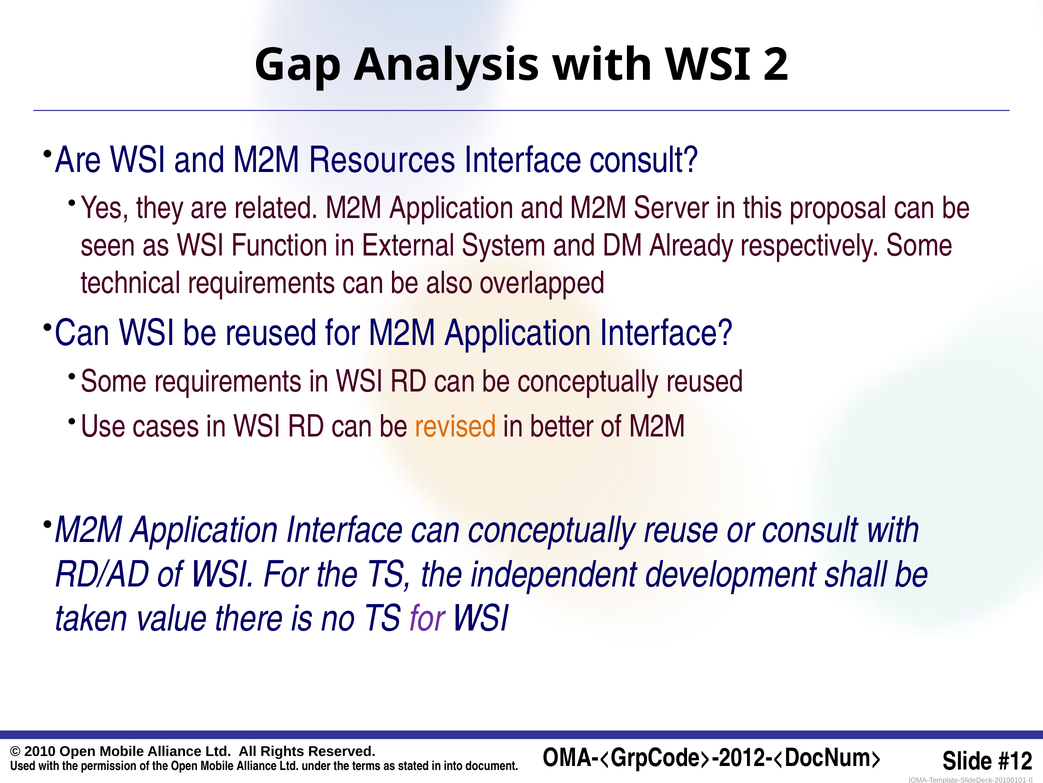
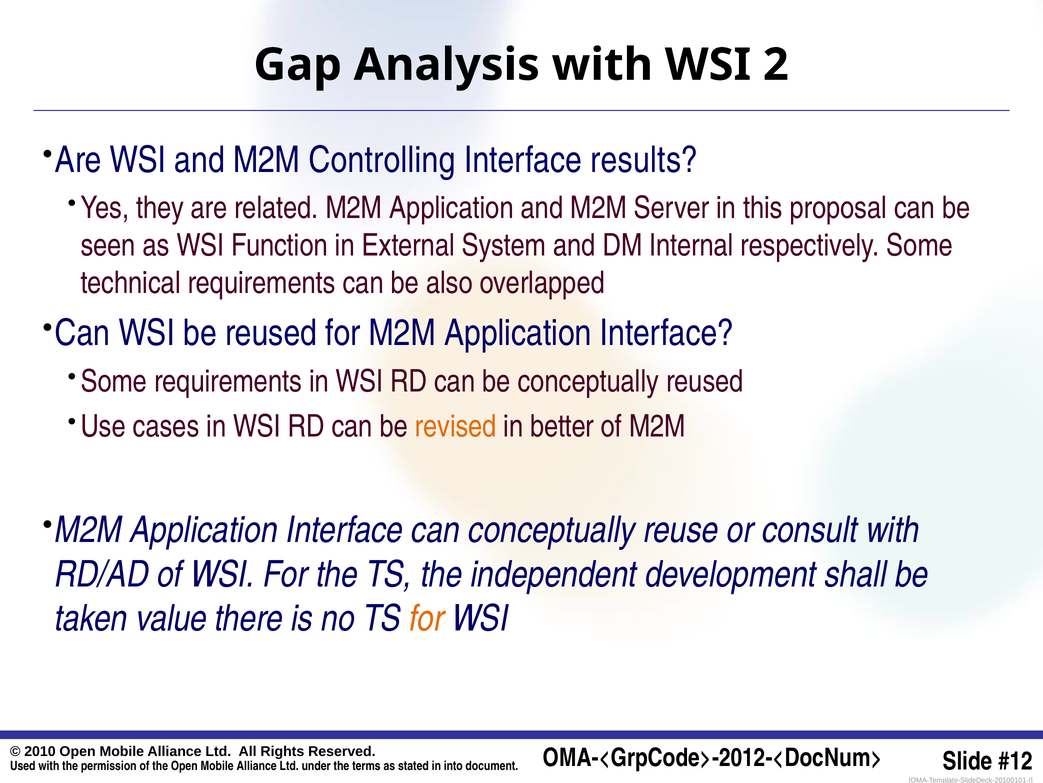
Resources: Resources -> Controlling
Interface consult: consult -> results
Already: Already -> Internal
for at (427, 618) colour: purple -> orange
